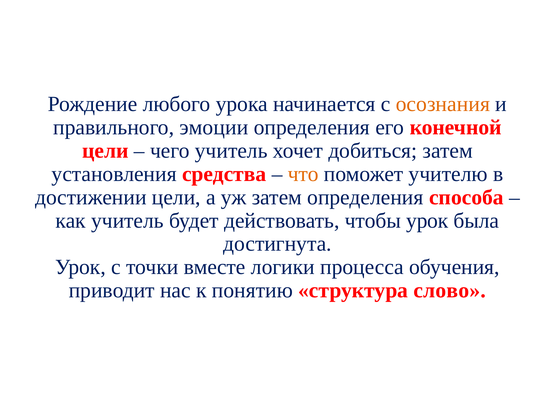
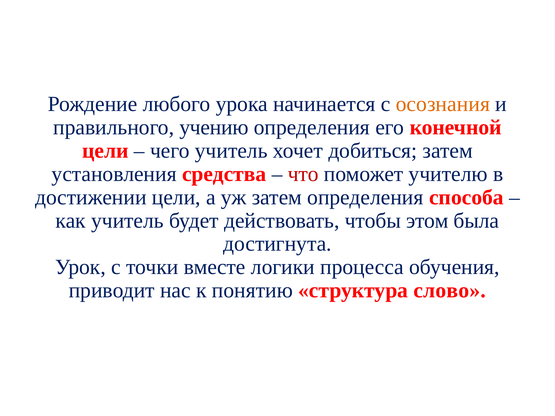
эмоции: эмоции -> учению
что colour: orange -> red
чтобы урок: урок -> этом
